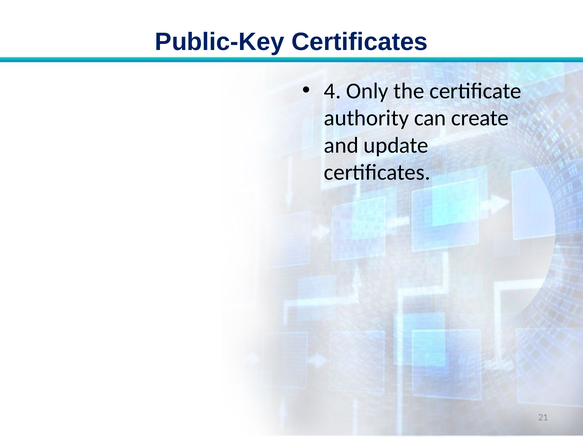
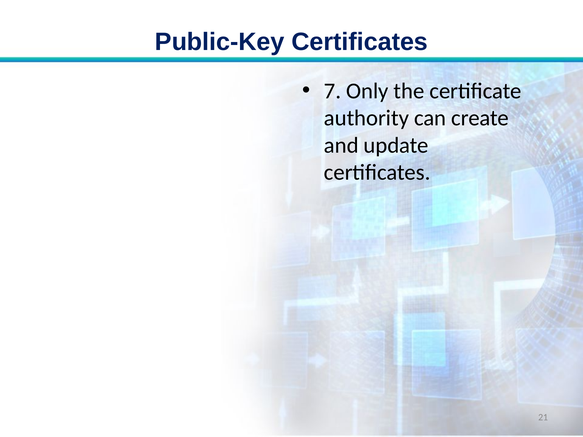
4: 4 -> 7
